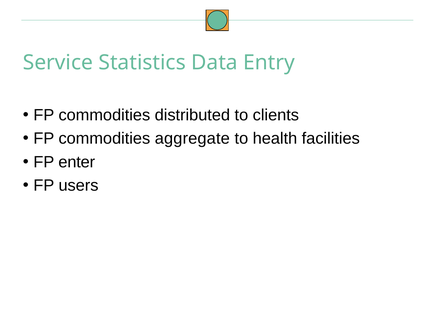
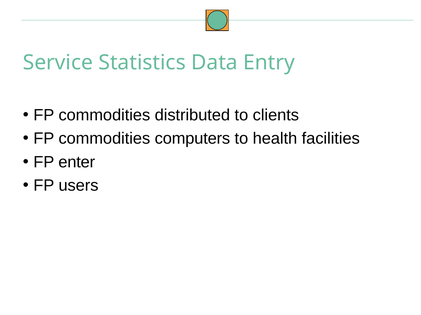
aggregate: aggregate -> computers
